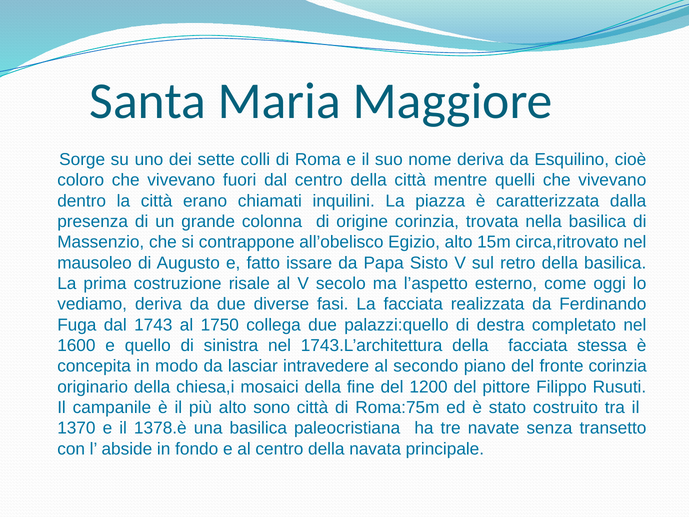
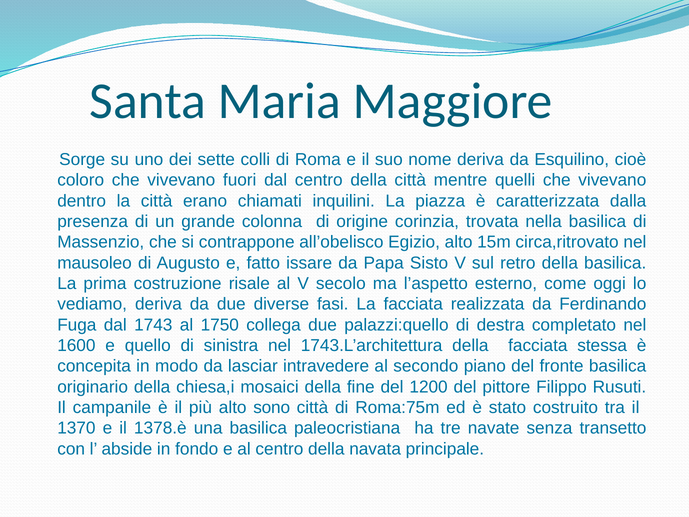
fronte corinzia: corinzia -> basilica
